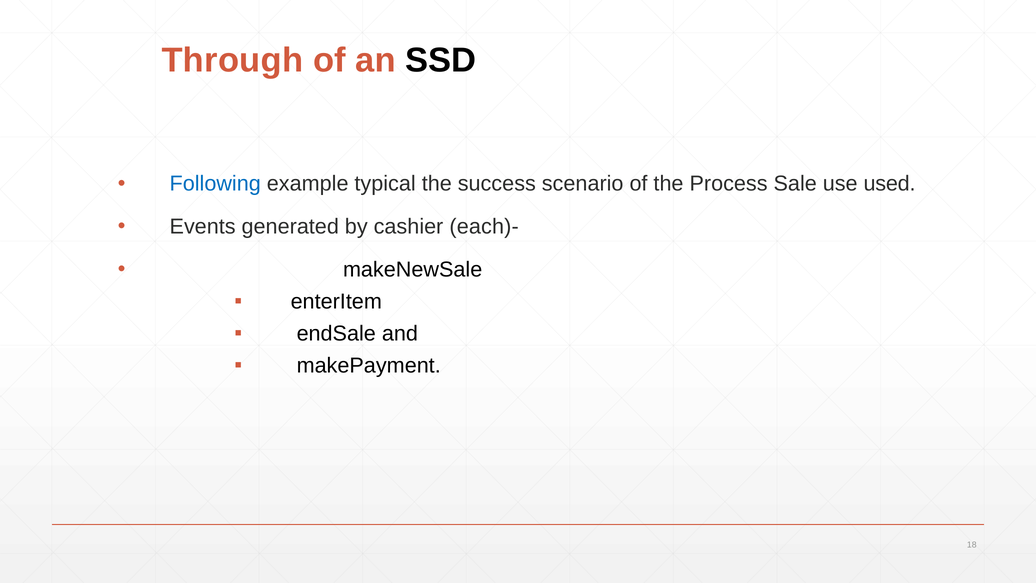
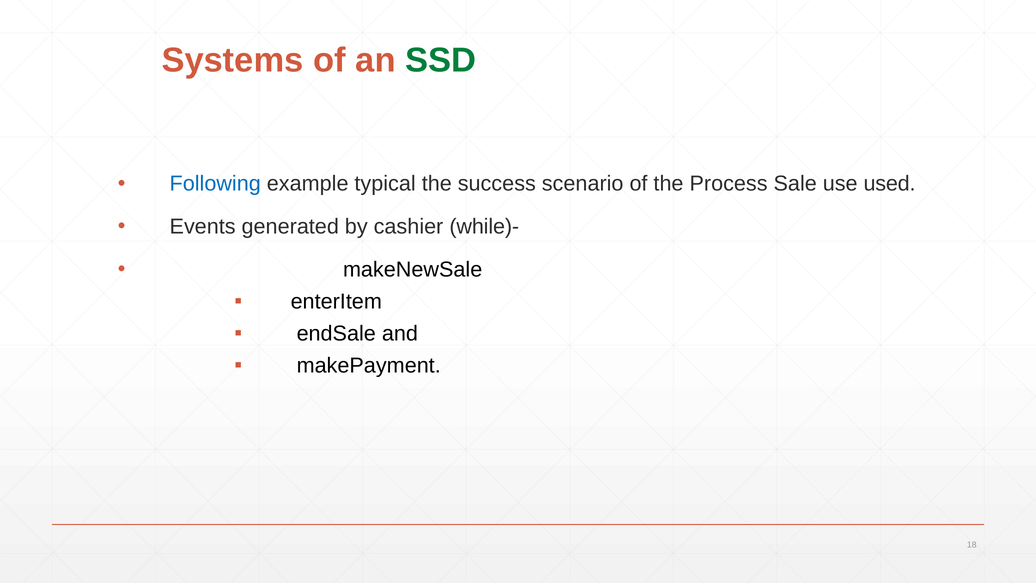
Through: Through -> Systems
SSD colour: black -> green
each)-: each)- -> while)-
